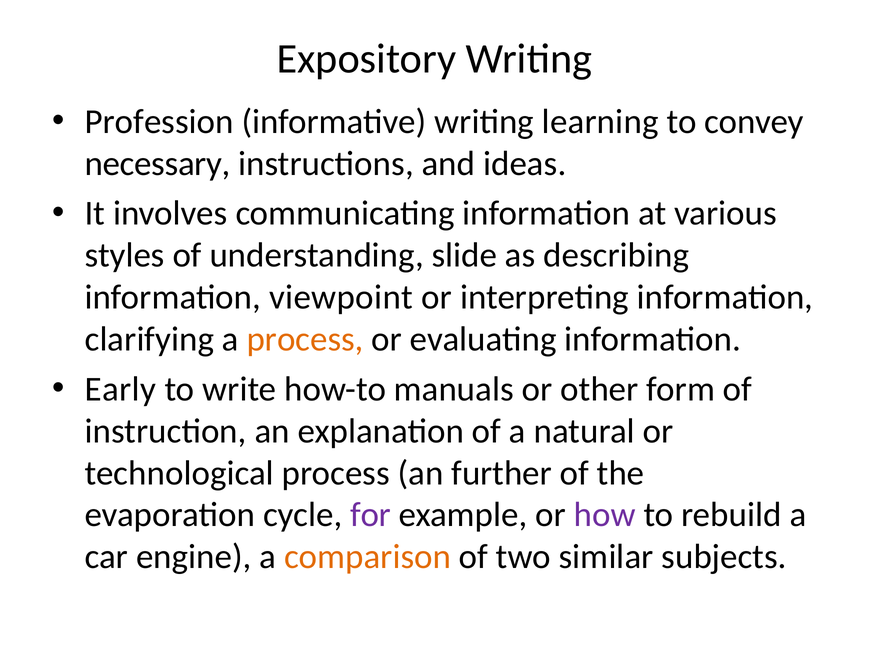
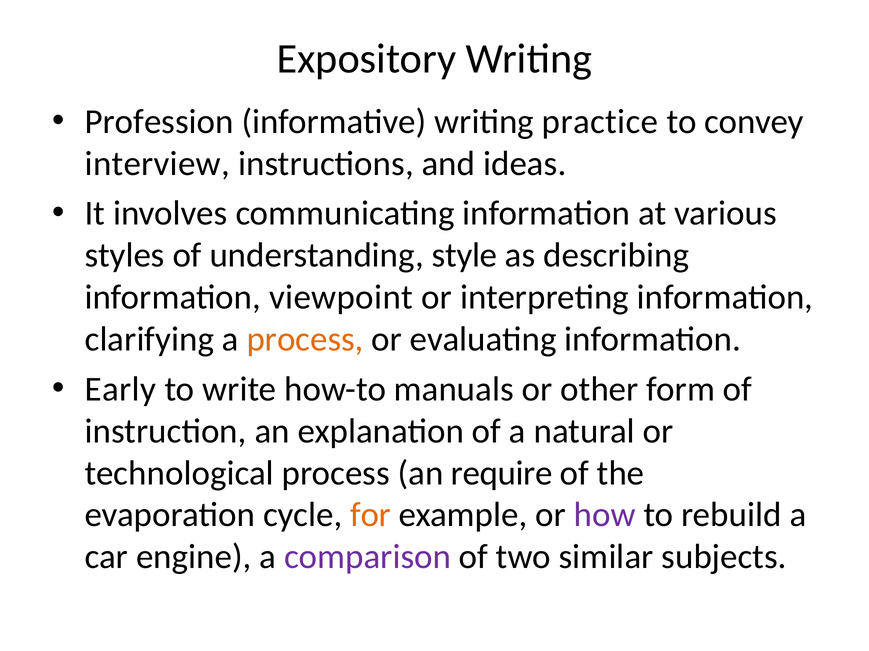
learning: learning -> practice
necessary: necessary -> interview
slide: slide -> style
further: further -> require
for colour: purple -> orange
comparison colour: orange -> purple
